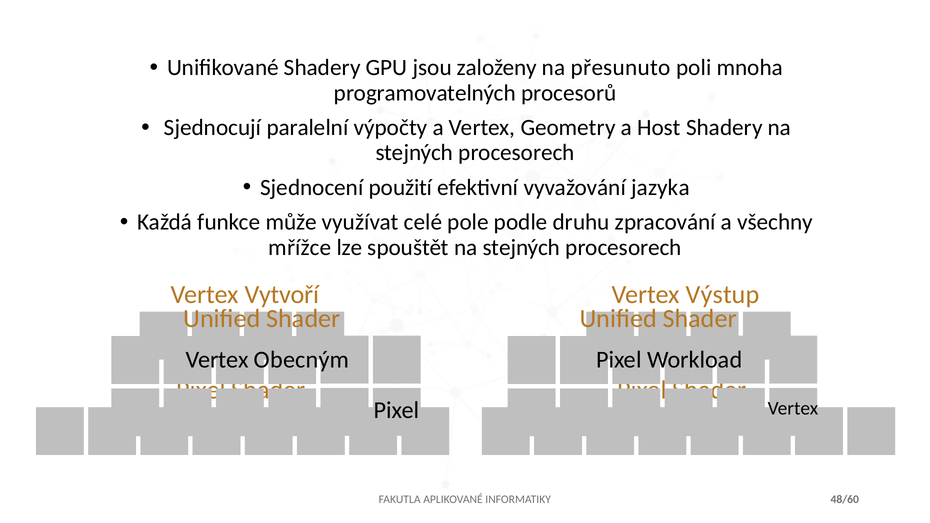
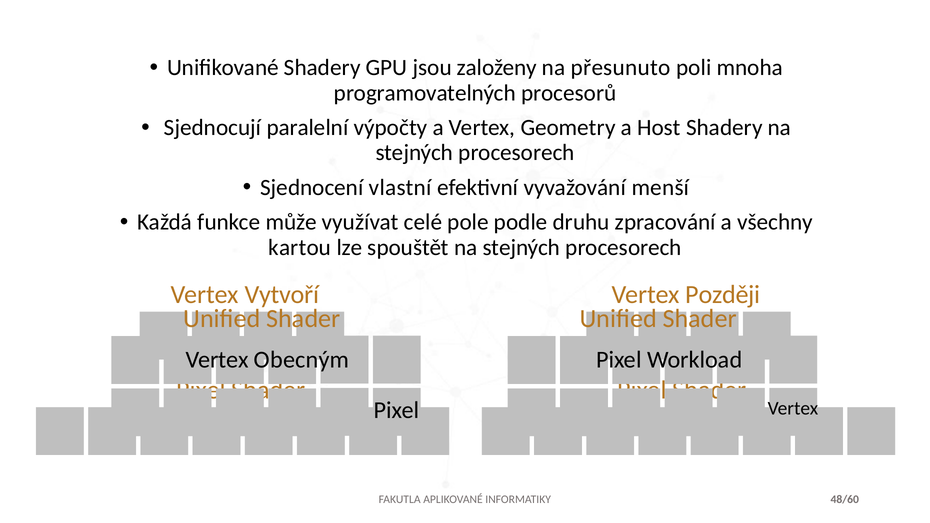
použití: použití -> vlastní
jazyka: jazyka -> menší
mřížce: mřížce -> kartou
Výstup: Výstup -> Později
